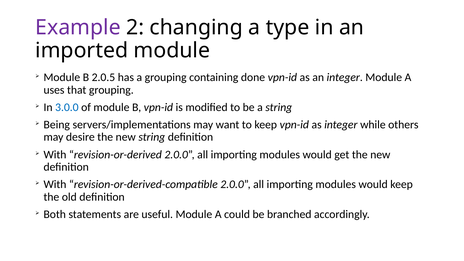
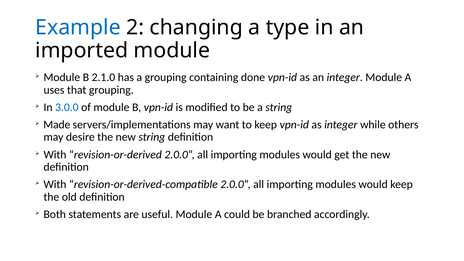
Example colour: purple -> blue
2.0.5: 2.0.5 -> 2.1.0
Being: Being -> Made
